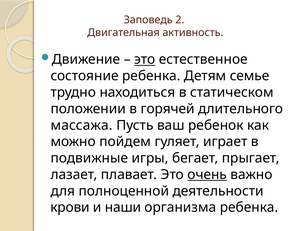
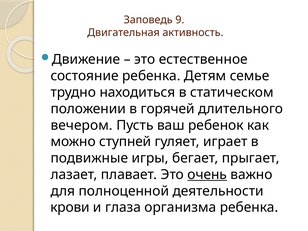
2: 2 -> 9
это at (145, 59) underline: present -> none
массажа: массажа -> вечером
пойдем: пойдем -> ступней
наши: наши -> глаза
